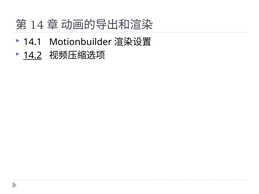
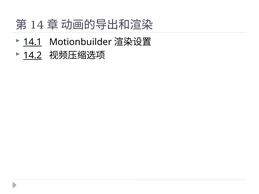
14.1 underline: none -> present
